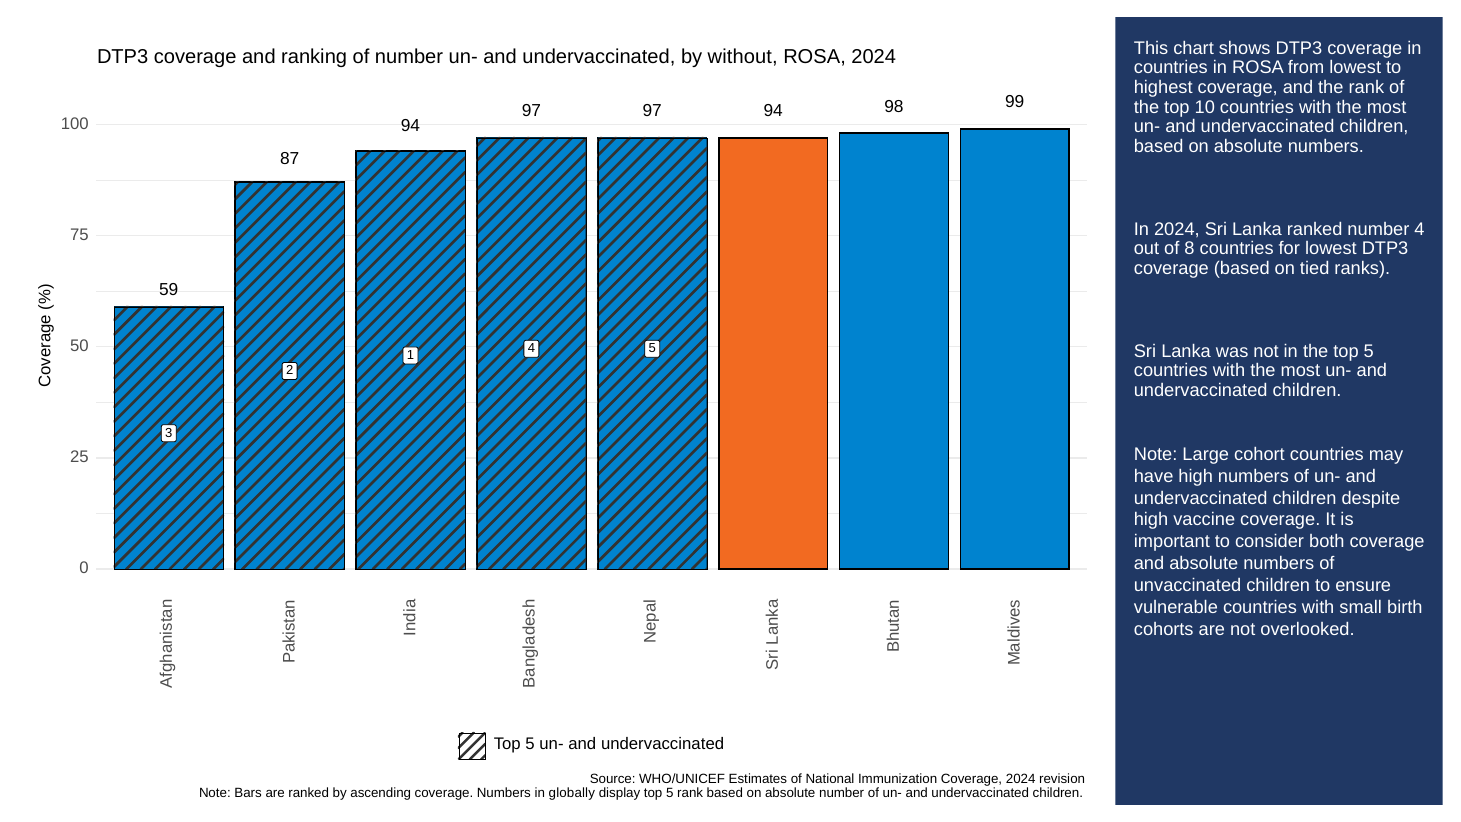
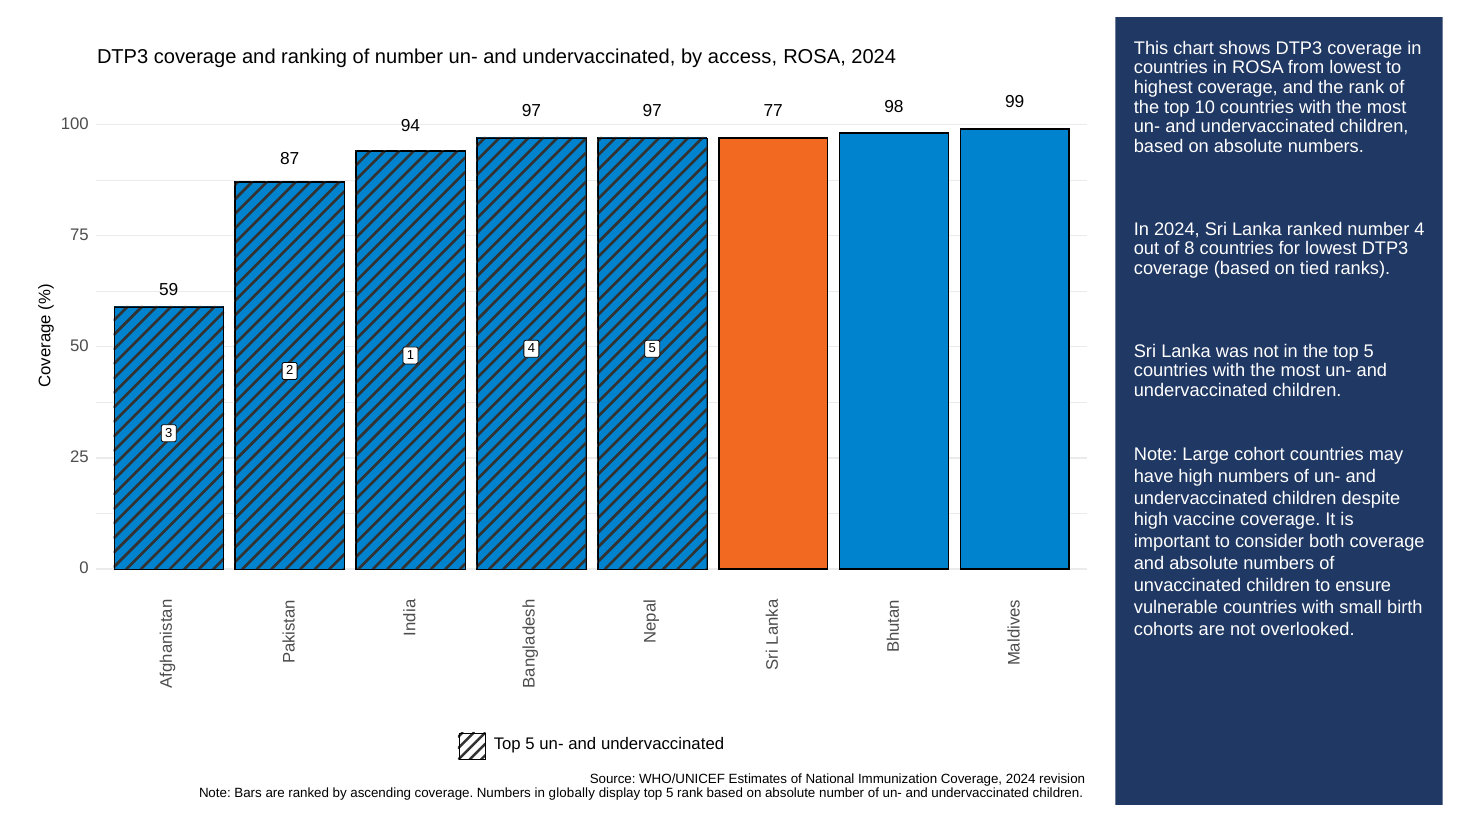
without: without -> access
97 94: 94 -> 77
